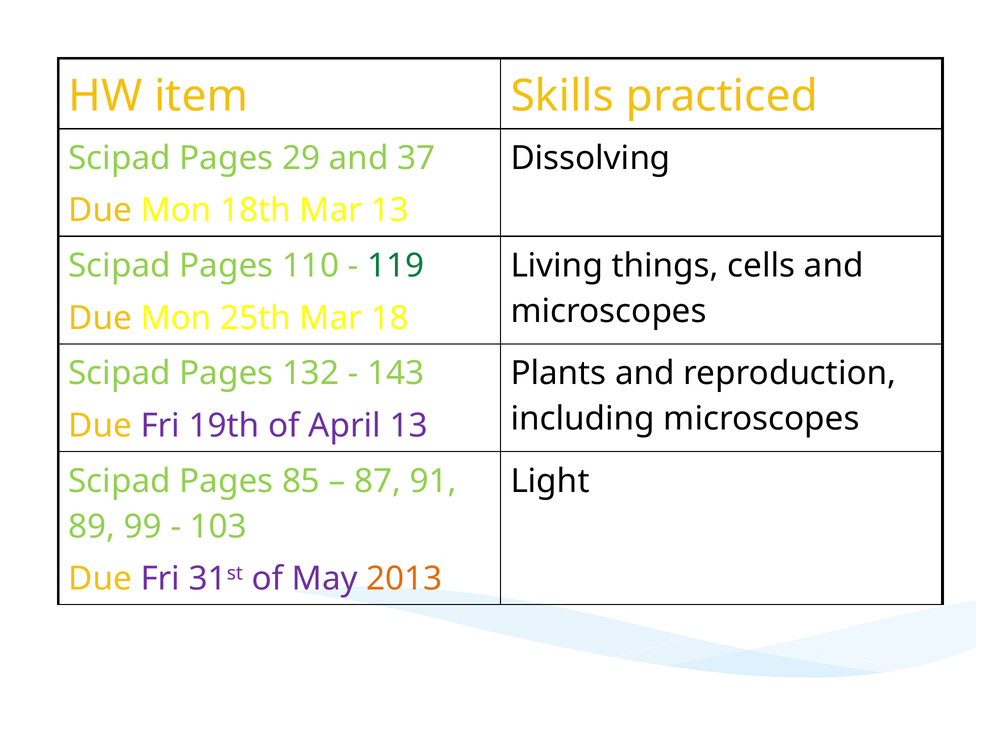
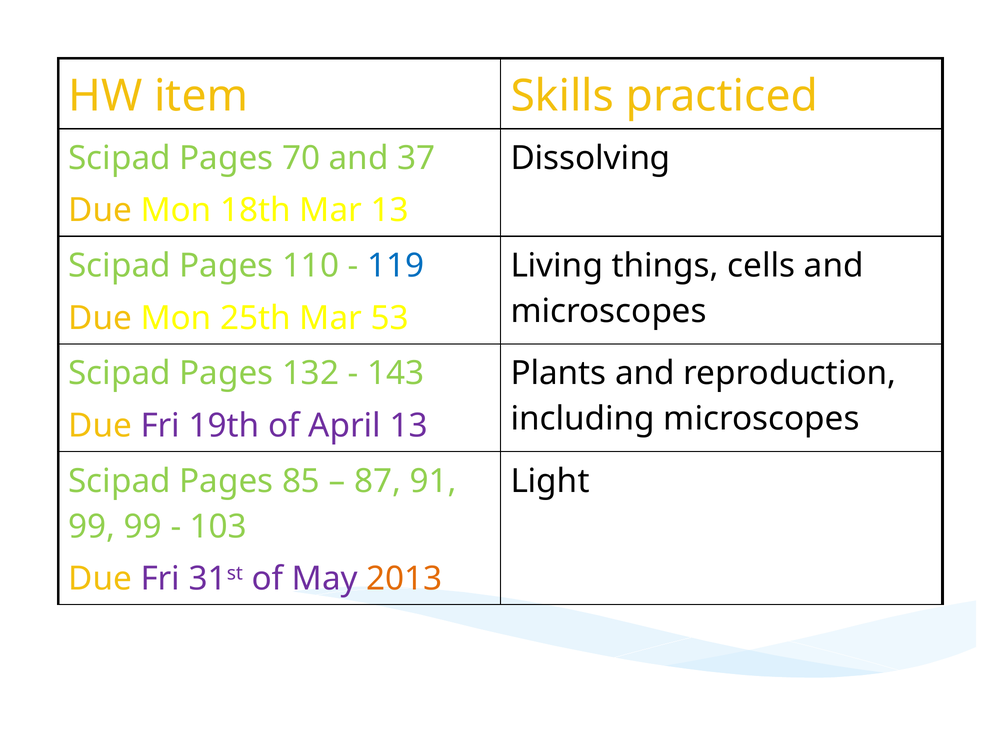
29: 29 -> 70
119 colour: green -> blue
18: 18 -> 53
89 at (92, 527): 89 -> 99
